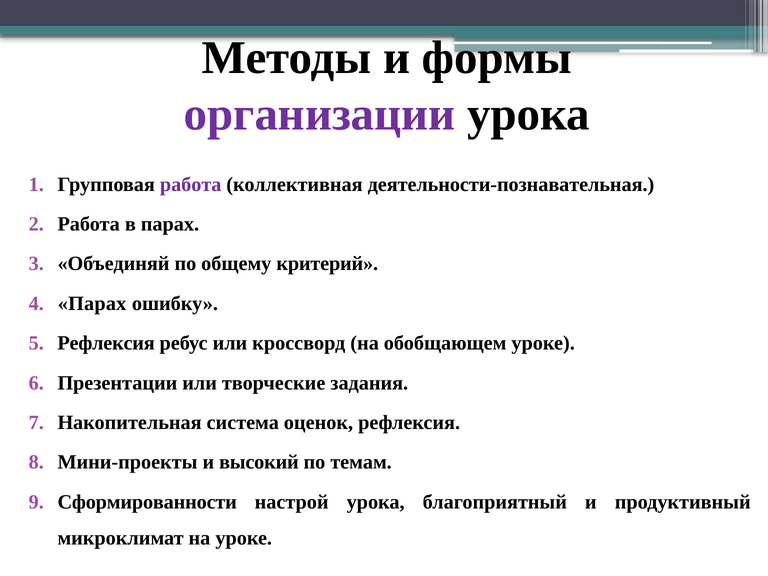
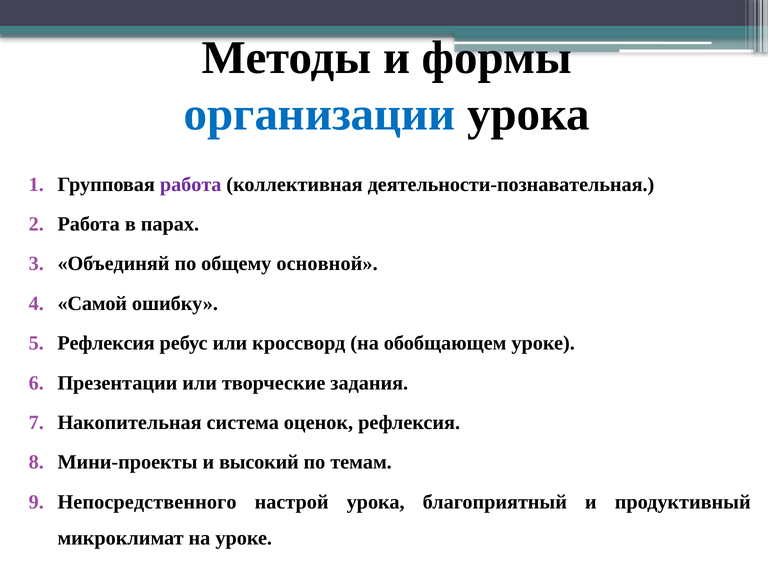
организации colour: purple -> blue
критерий: критерий -> основной
Парах at (92, 303): Парах -> Самой
Сформированности: Сформированности -> Непосредственного
